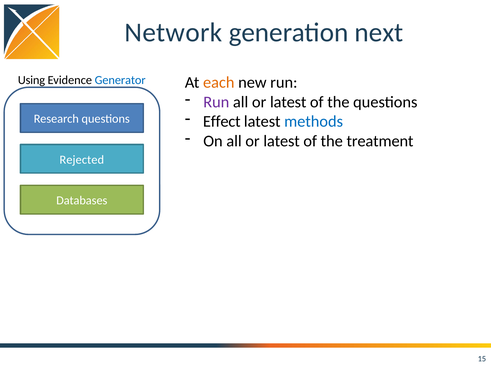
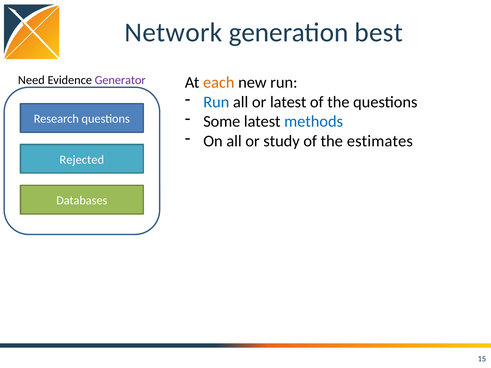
next: next -> best
Using: Using -> Need
Generator colour: blue -> purple
Run at (216, 102) colour: purple -> blue
Effect: Effect -> Some
On all or latest: latest -> study
treatment: treatment -> estimates
